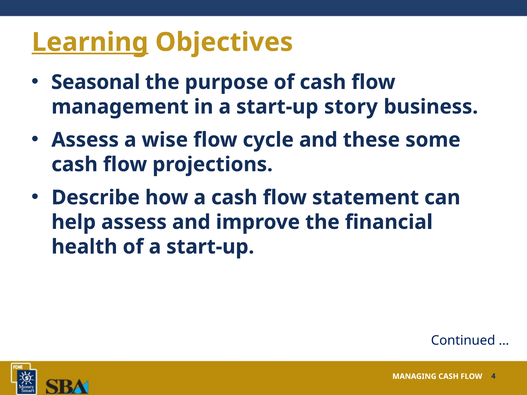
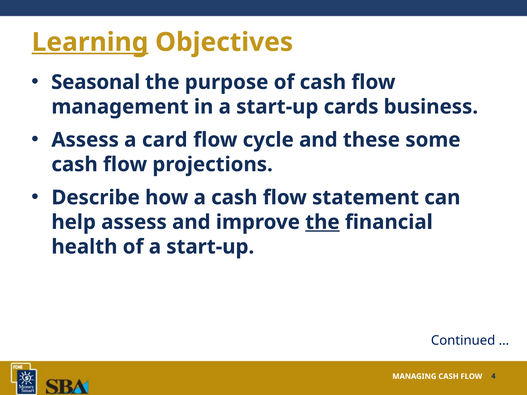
story: story -> cards
wise: wise -> card
the at (322, 222) underline: none -> present
